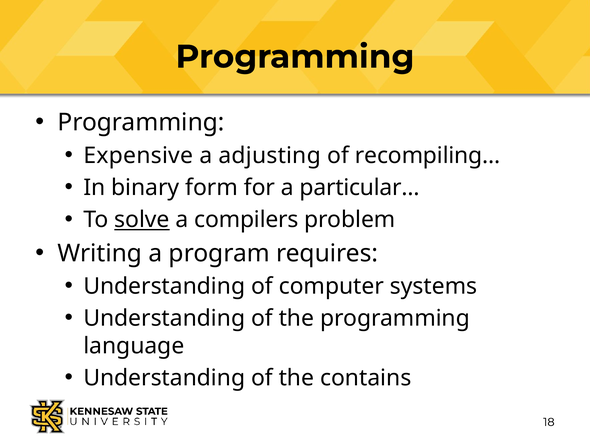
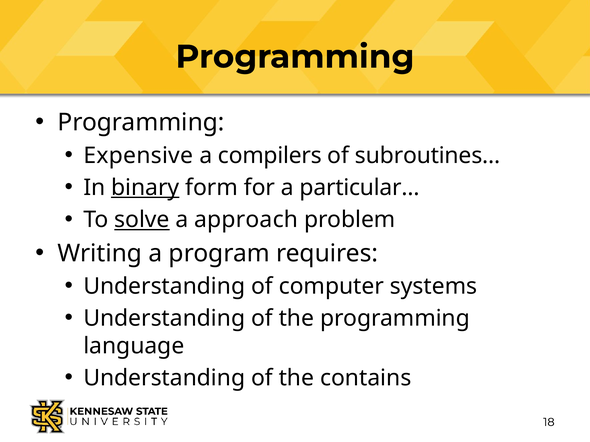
adjusting: adjusting -> compilers
recompiling…: recompiling… -> subroutines…
binary underline: none -> present
compilers: compilers -> approach
